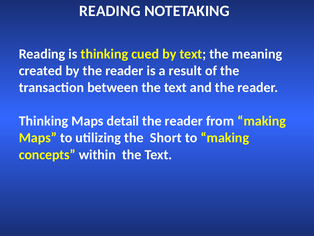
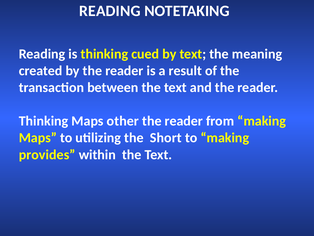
detail: detail -> other
concepts: concepts -> provides
